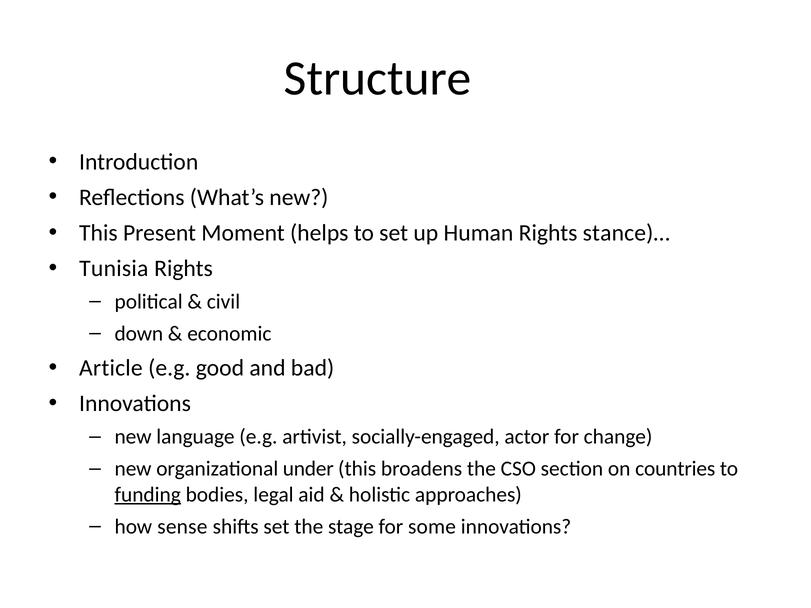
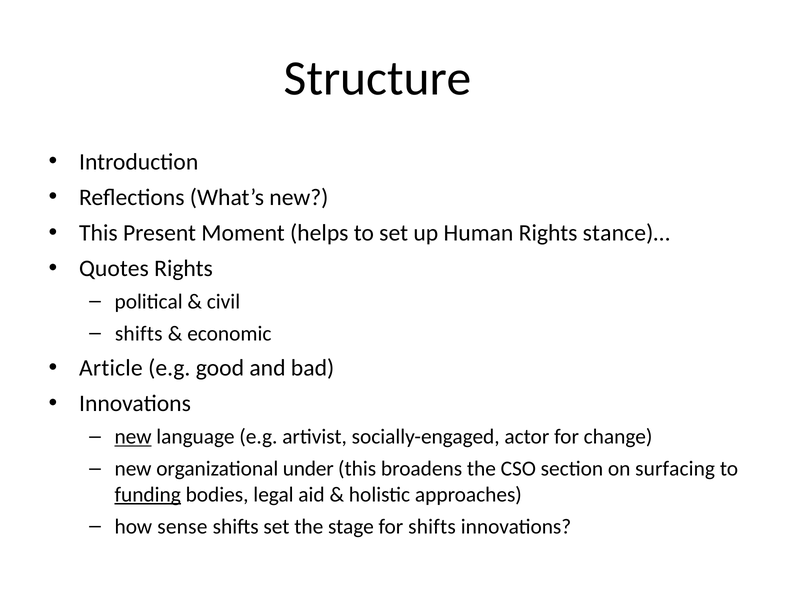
Tunisia: Tunisia -> Quotes
down at (139, 334): down -> shifts
new at (133, 437) underline: none -> present
countries: countries -> surfacing
for some: some -> shifts
